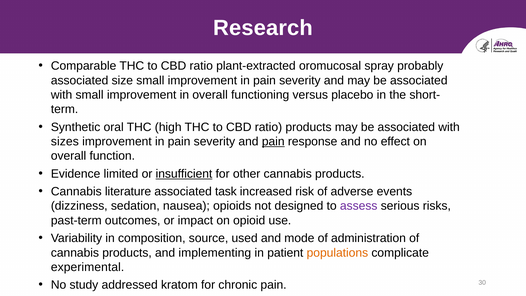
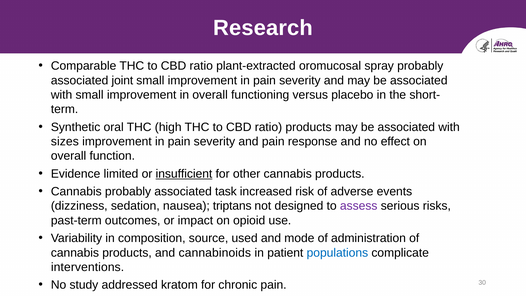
size: size -> joint
pain at (273, 141) underline: present -> none
Cannabis literature: literature -> probably
opioids: opioids -> triptans
implementing: implementing -> cannabinoids
populations colour: orange -> blue
experimental: experimental -> interventions
